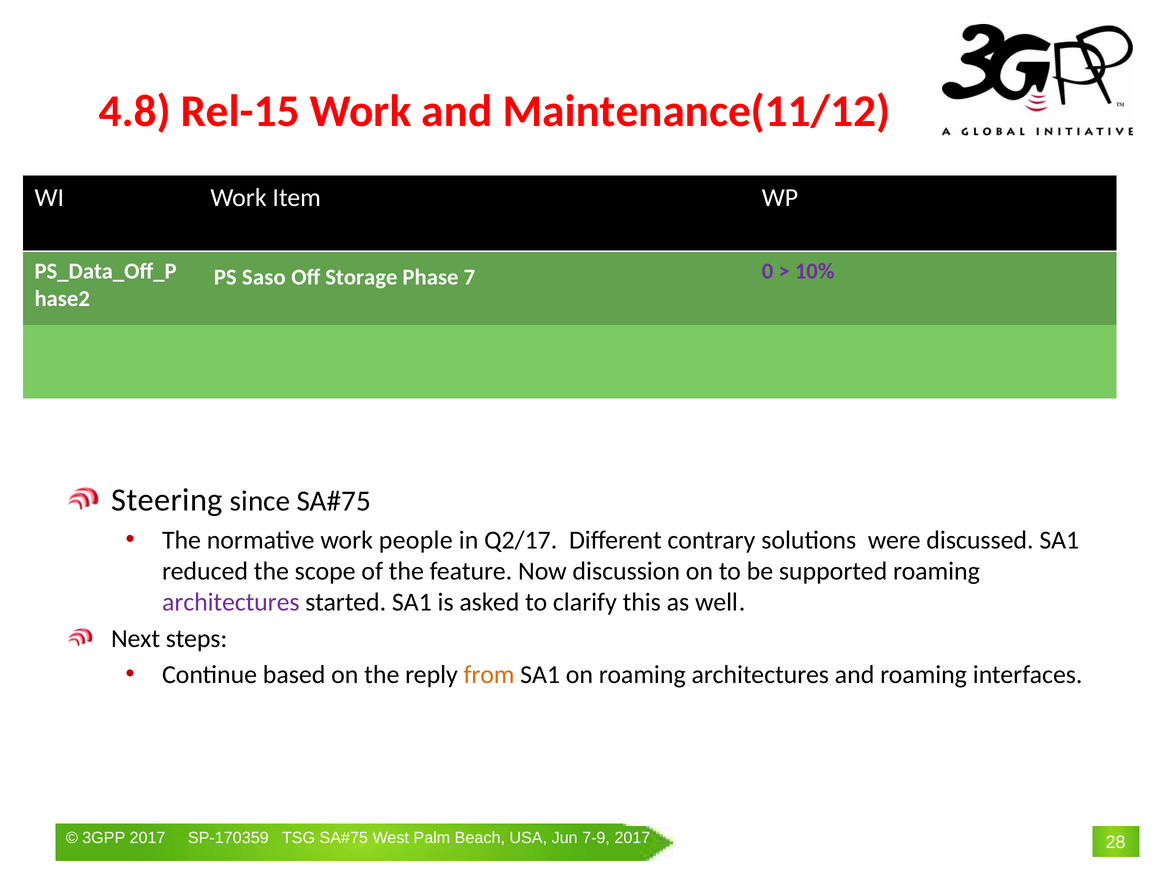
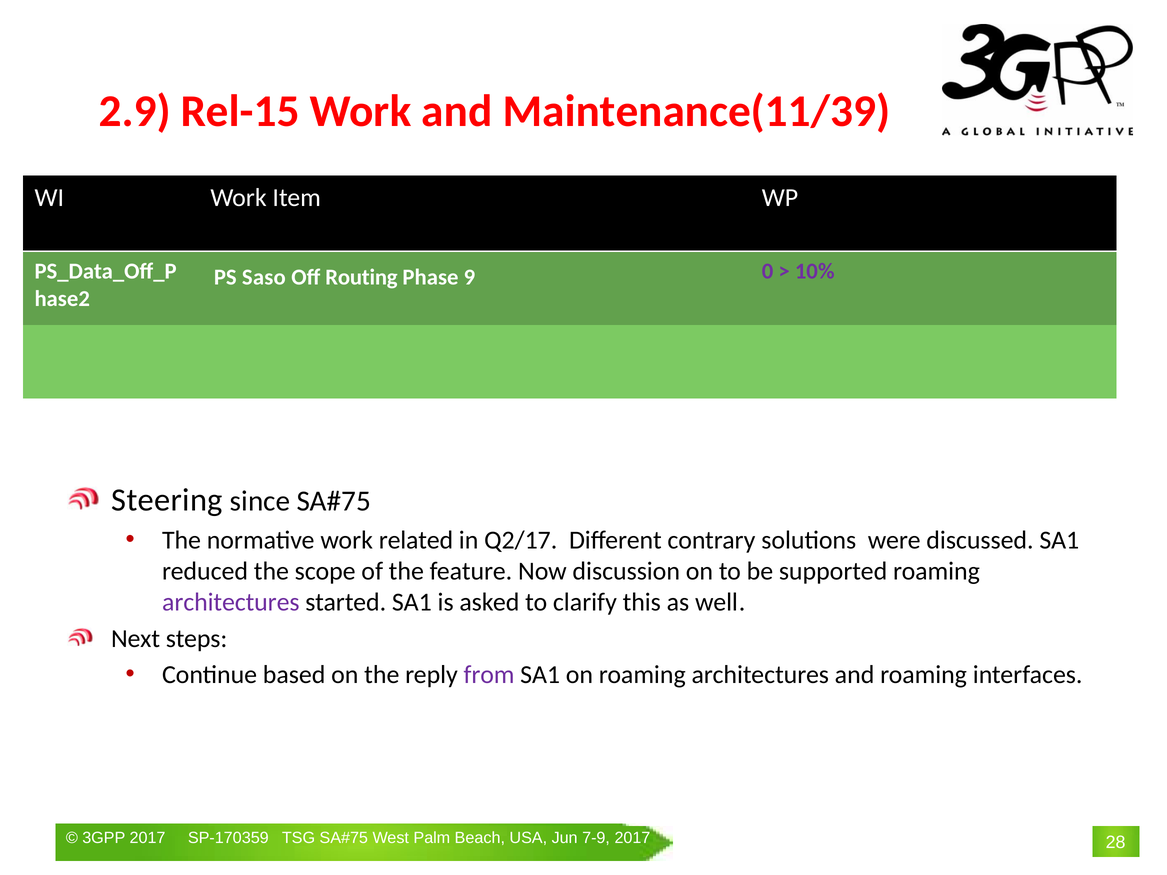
4.8: 4.8 -> 2.9
Maintenance(11/12: Maintenance(11/12 -> Maintenance(11/39
Storage: Storage -> Routing
7: 7 -> 9
people: people -> related
from colour: orange -> purple
